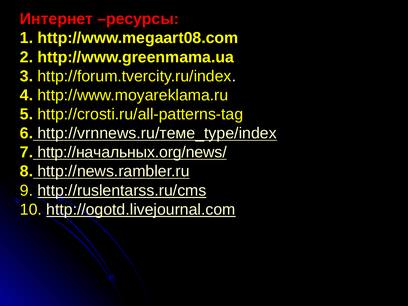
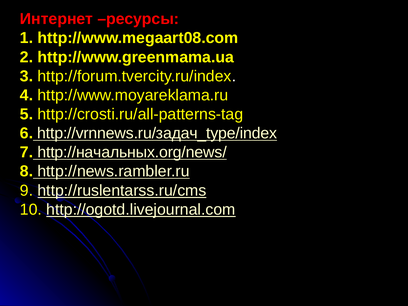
http://vrnnews.ru/теме_type/index: http://vrnnews.ru/теме_type/index -> http://vrnnews.ru/задач_type/index
